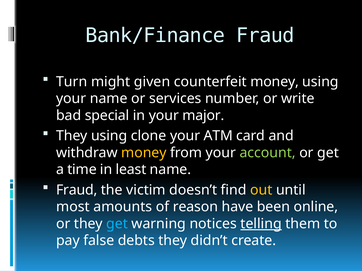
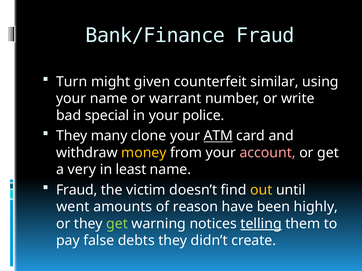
counterfeit money: money -> similar
services: services -> warrant
major: major -> police
They using: using -> many
ATM underline: none -> present
account colour: light green -> pink
time: time -> very
most: most -> went
online: online -> highly
get at (117, 224) colour: light blue -> light green
